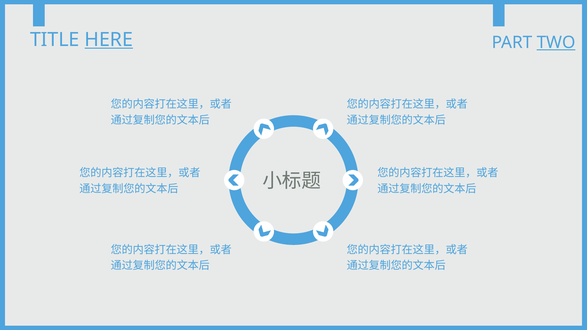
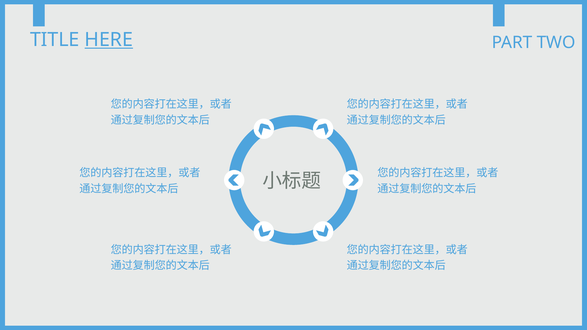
TWO underline: present -> none
